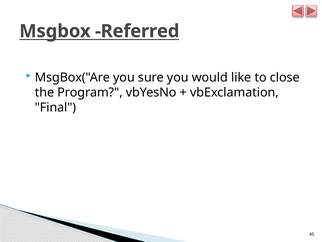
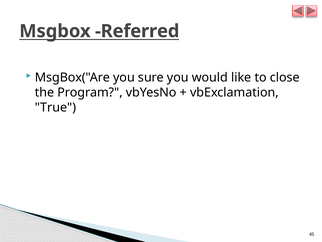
Final: Final -> True
